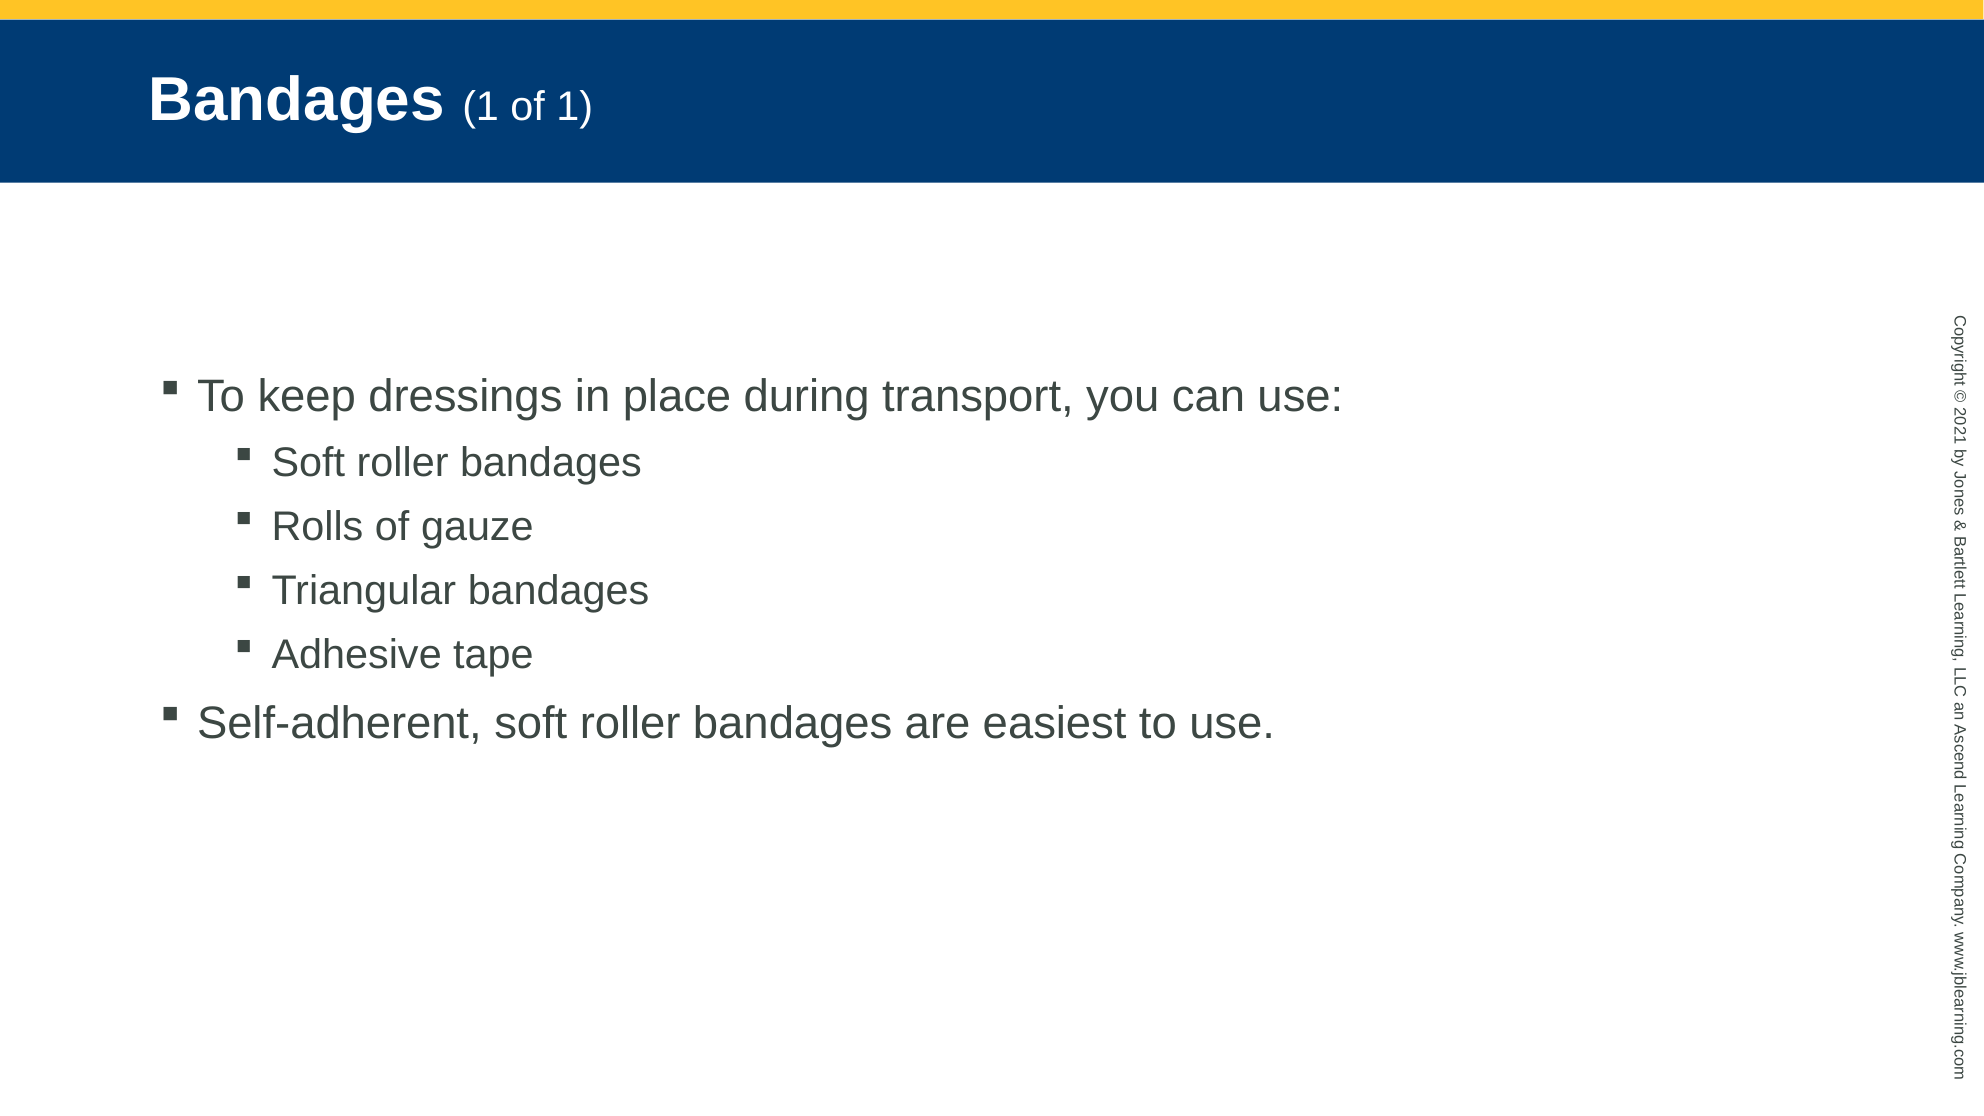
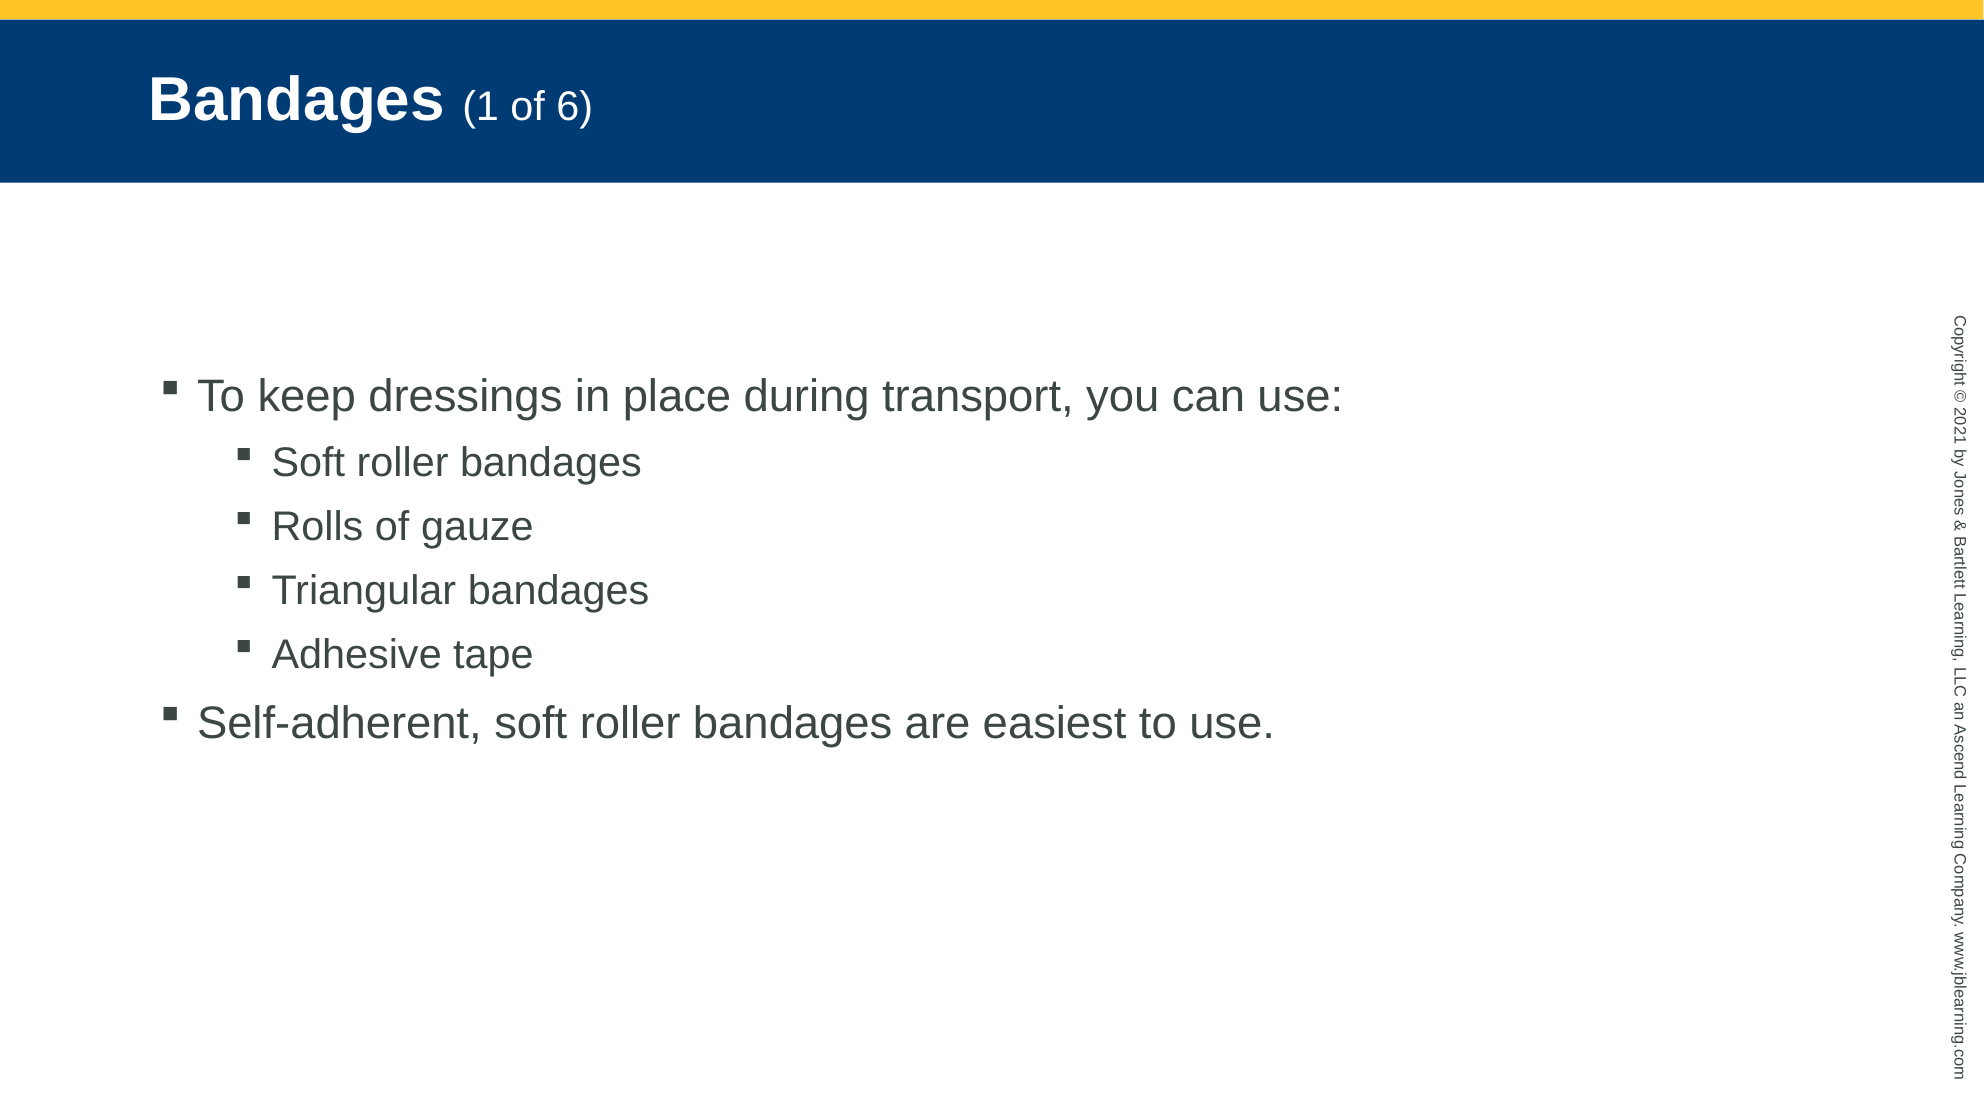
of 1: 1 -> 6
